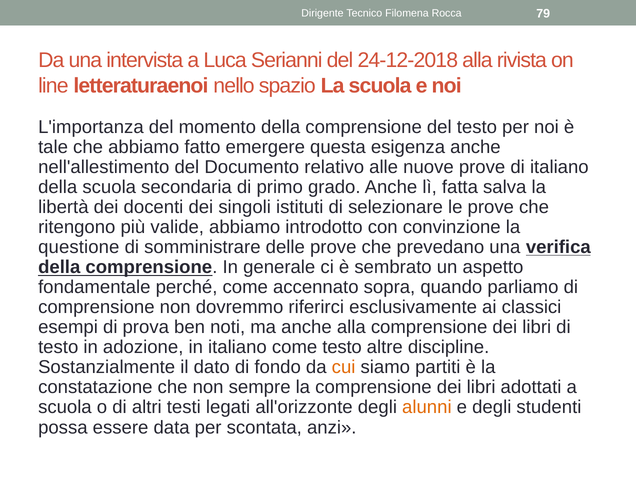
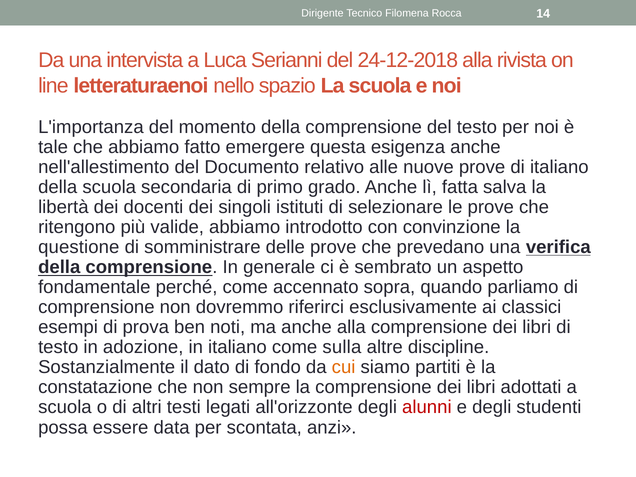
79: 79 -> 14
come testo: testo -> sulla
alunni colour: orange -> red
